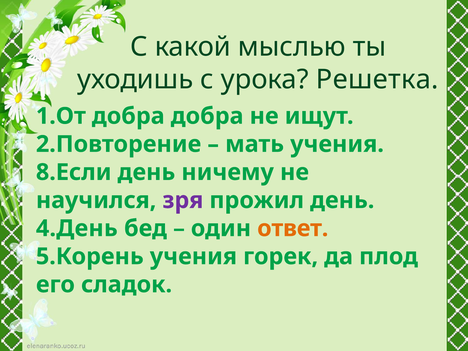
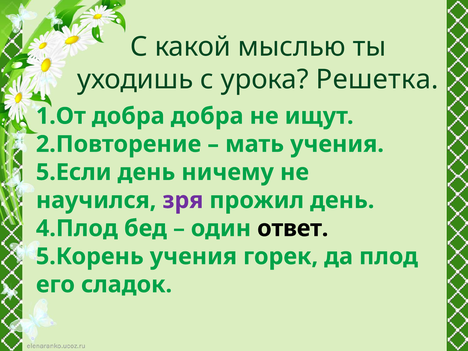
8.Если: 8.Если -> 5.Если
4.День: 4.День -> 4.Плод
ответ colour: orange -> black
